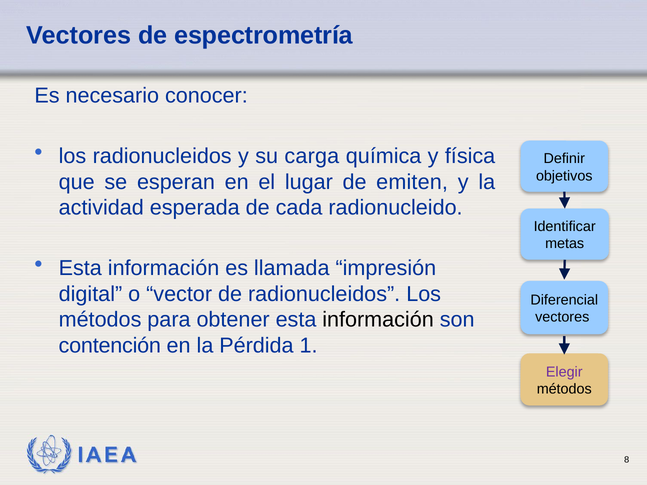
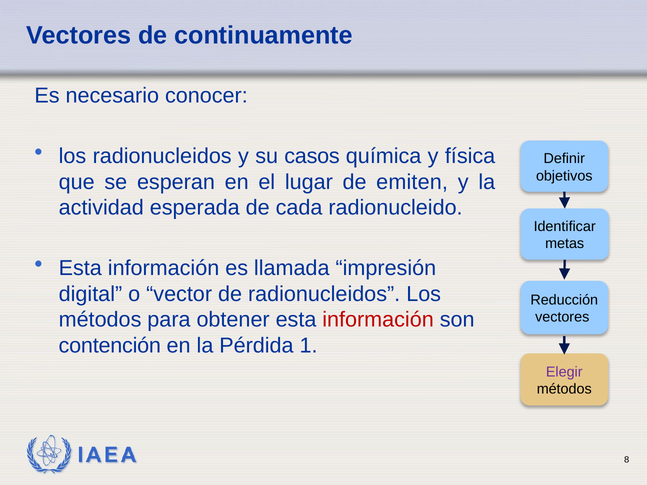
espectrometría: espectrometría -> continuamente
carga: carga -> casos
Diferencial: Diferencial -> Reducción
información at (378, 320) colour: black -> red
